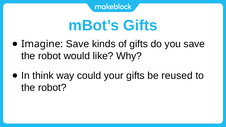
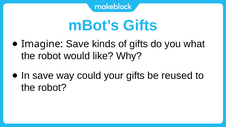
you save: save -> what
In think: think -> save
